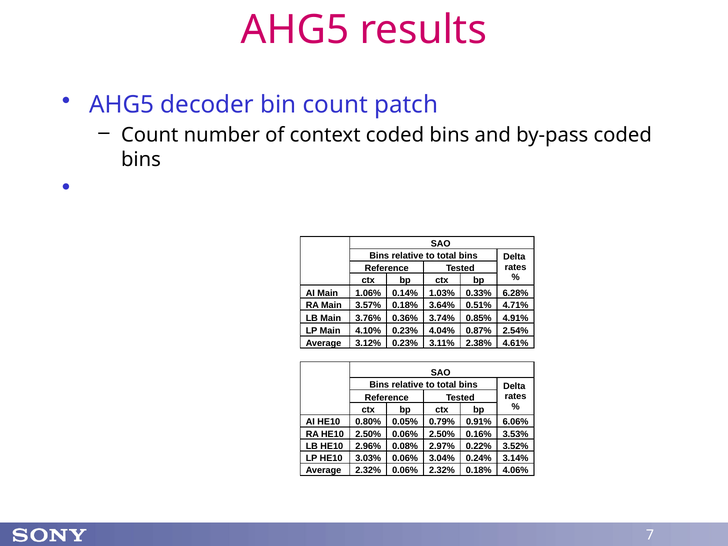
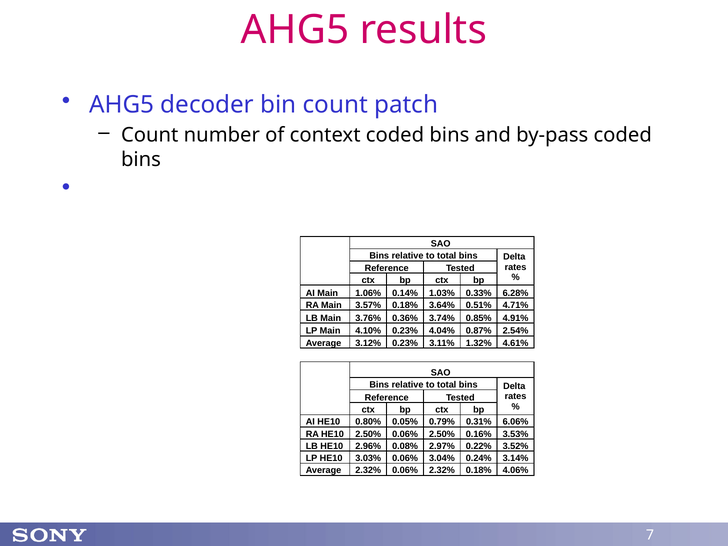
2.38%: 2.38% -> 1.32%
0.91%: 0.91% -> 0.31%
